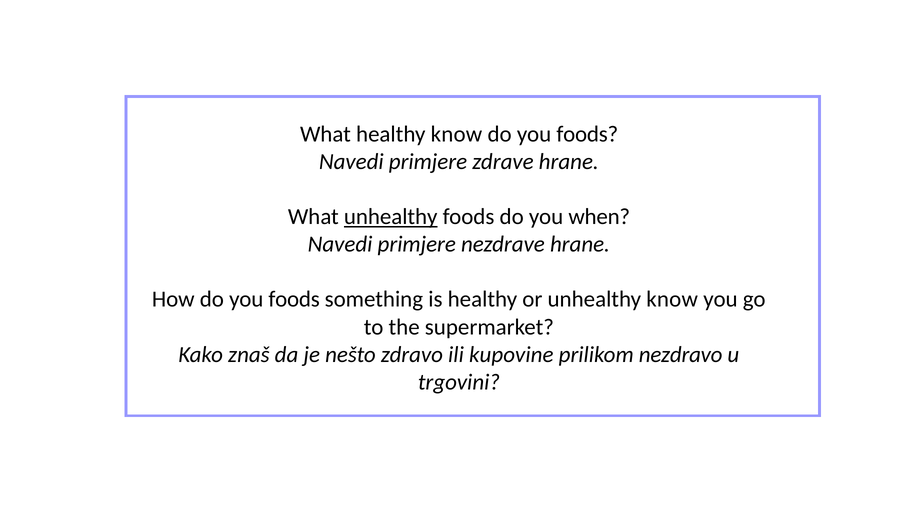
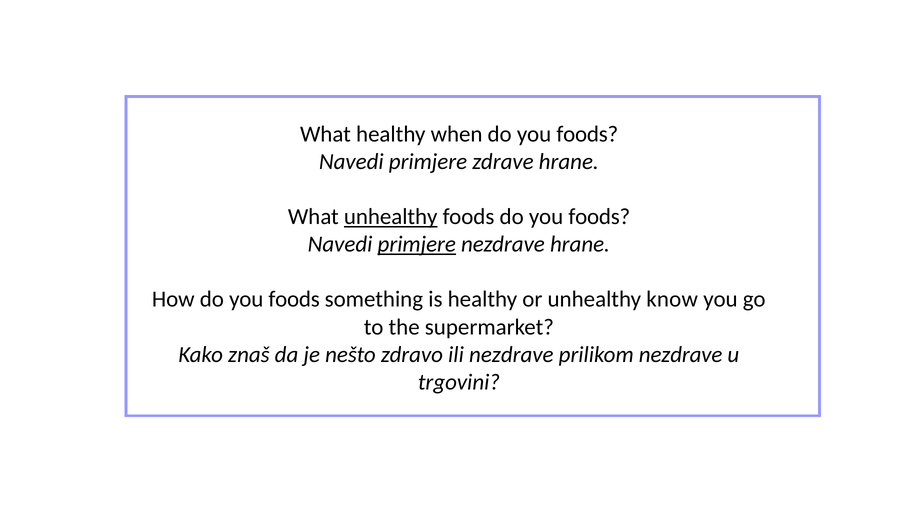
healthy know: know -> when
foods do you when: when -> foods
primjere at (417, 245) underline: none -> present
ili kupovine: kupovine -> nezdrave
prilikom nezdravo: nezdravo -> nezdrave
